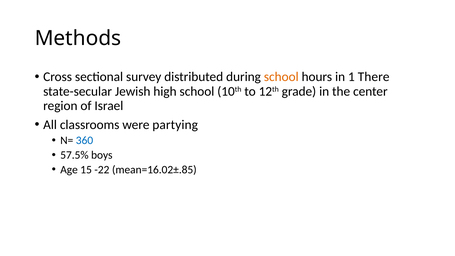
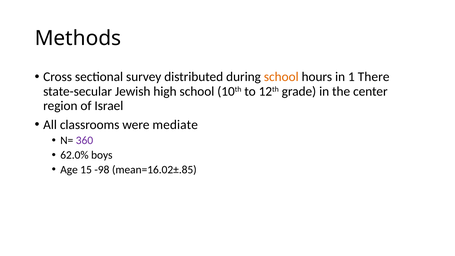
partying: partying -> mediate
360 colour: blue -> purple
57.5%: 57.5% -> 62.0%
-22: -22 -> -98
